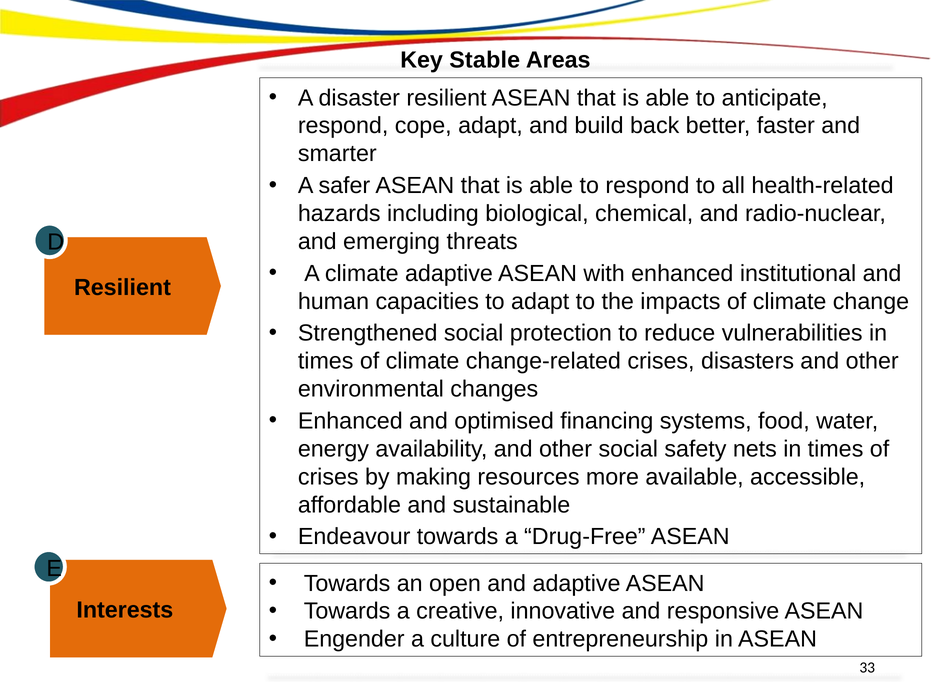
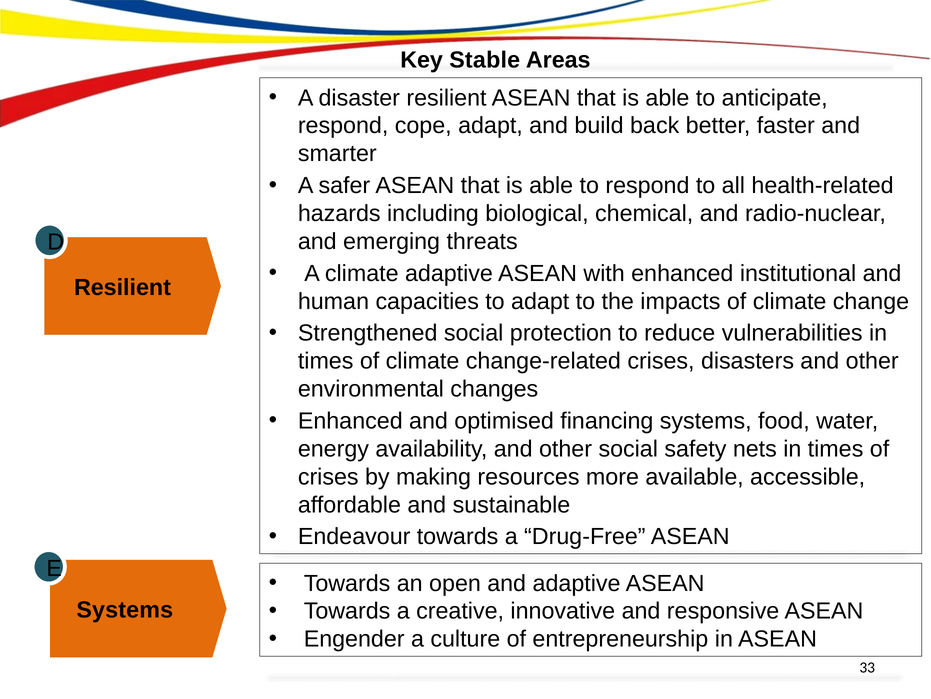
Interests at (125, 610): Interests -> Systems
